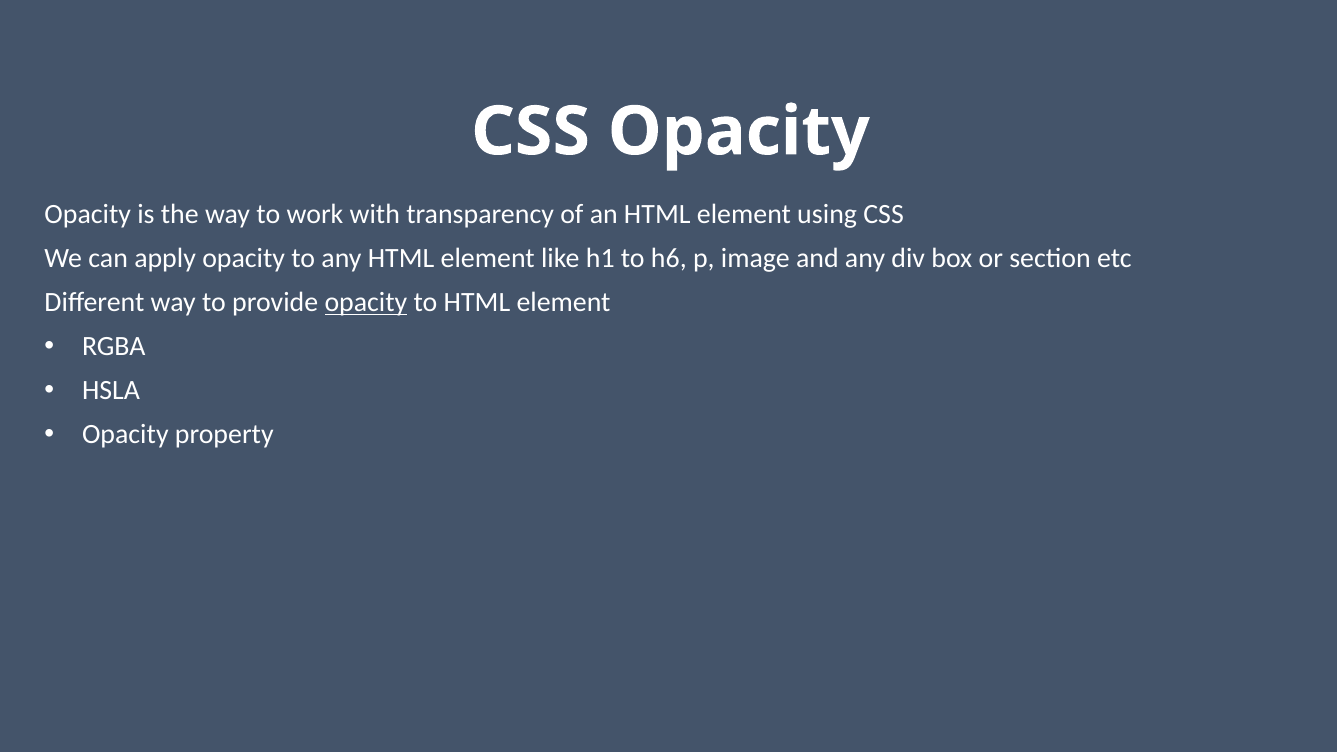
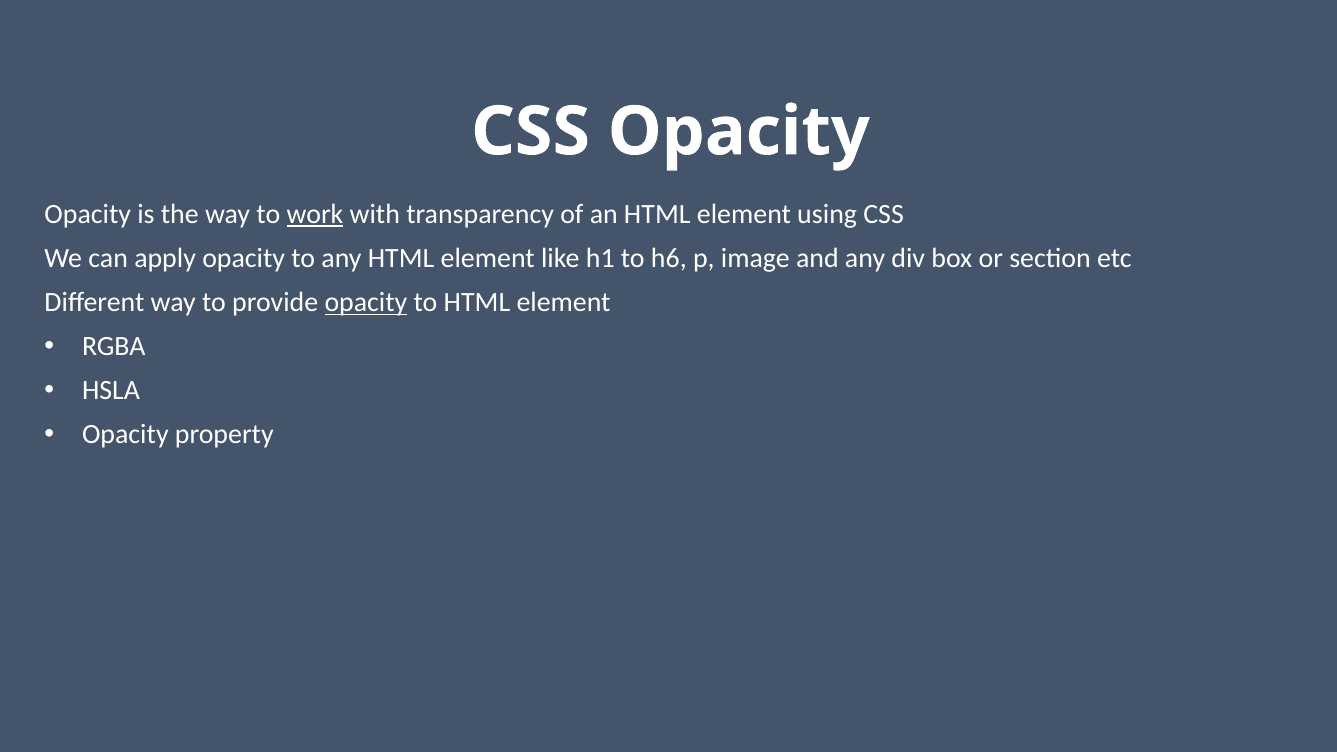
work underline: none -> present
